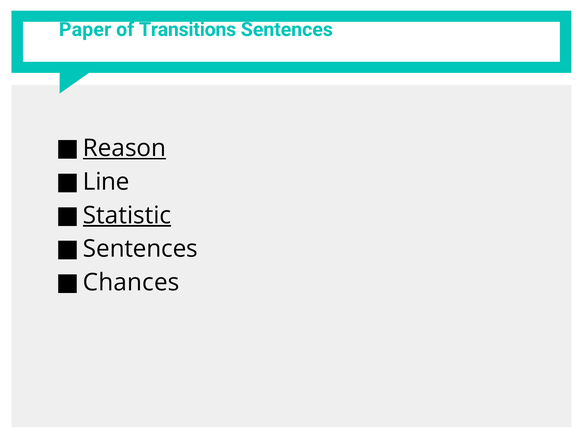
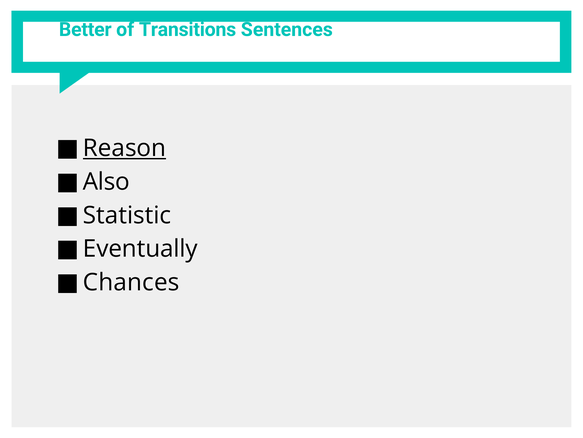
Paper: Paper -> Better
Line: Line -> Also
Statistic underline: present -> none
Sentences at (140, 248): Sentences -> Eventually
